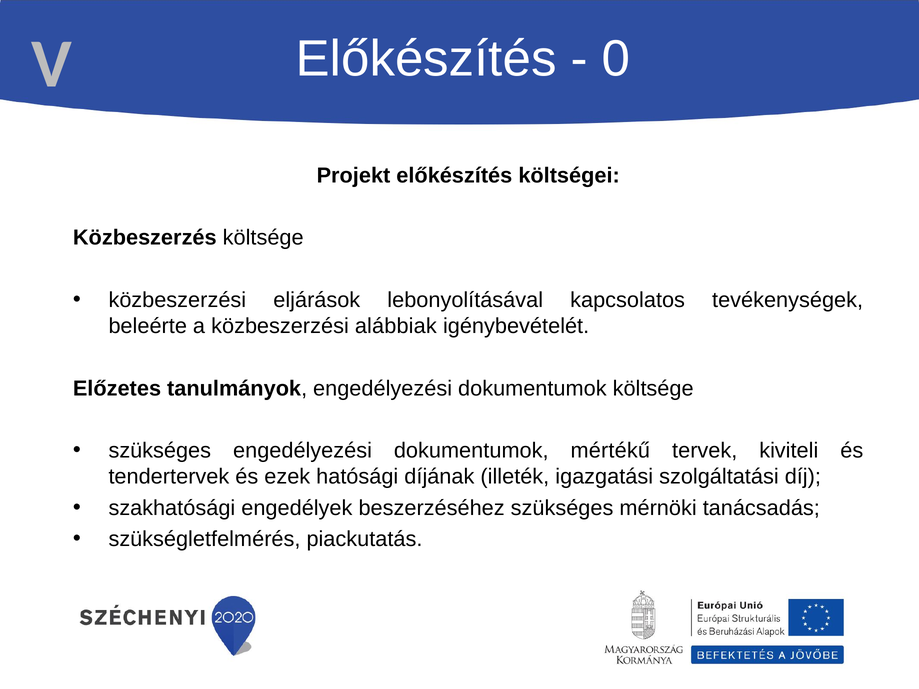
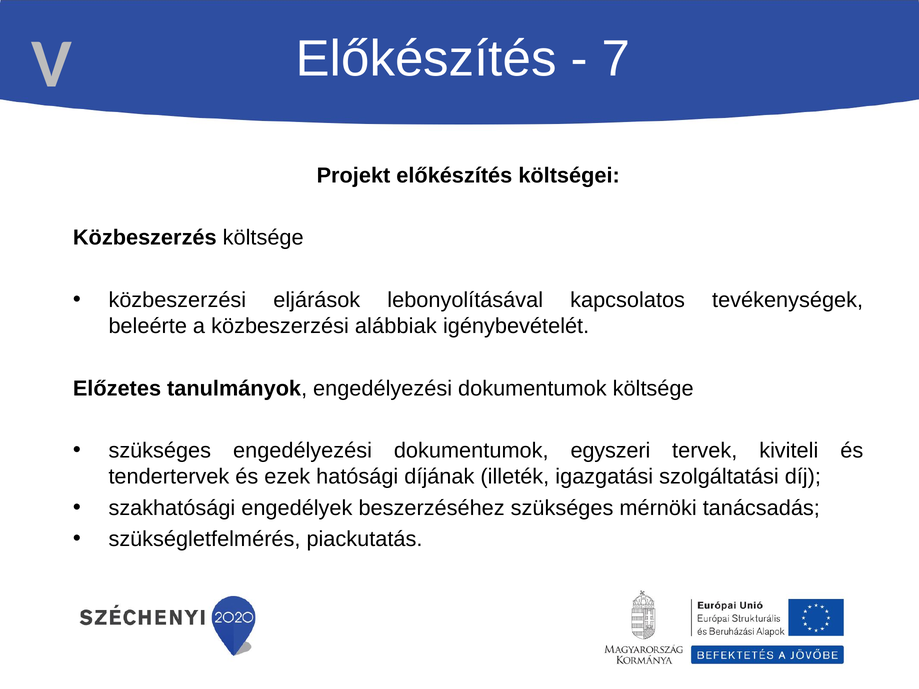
0: 0 -> 7
mértékű: mértékű -> egyszeri
